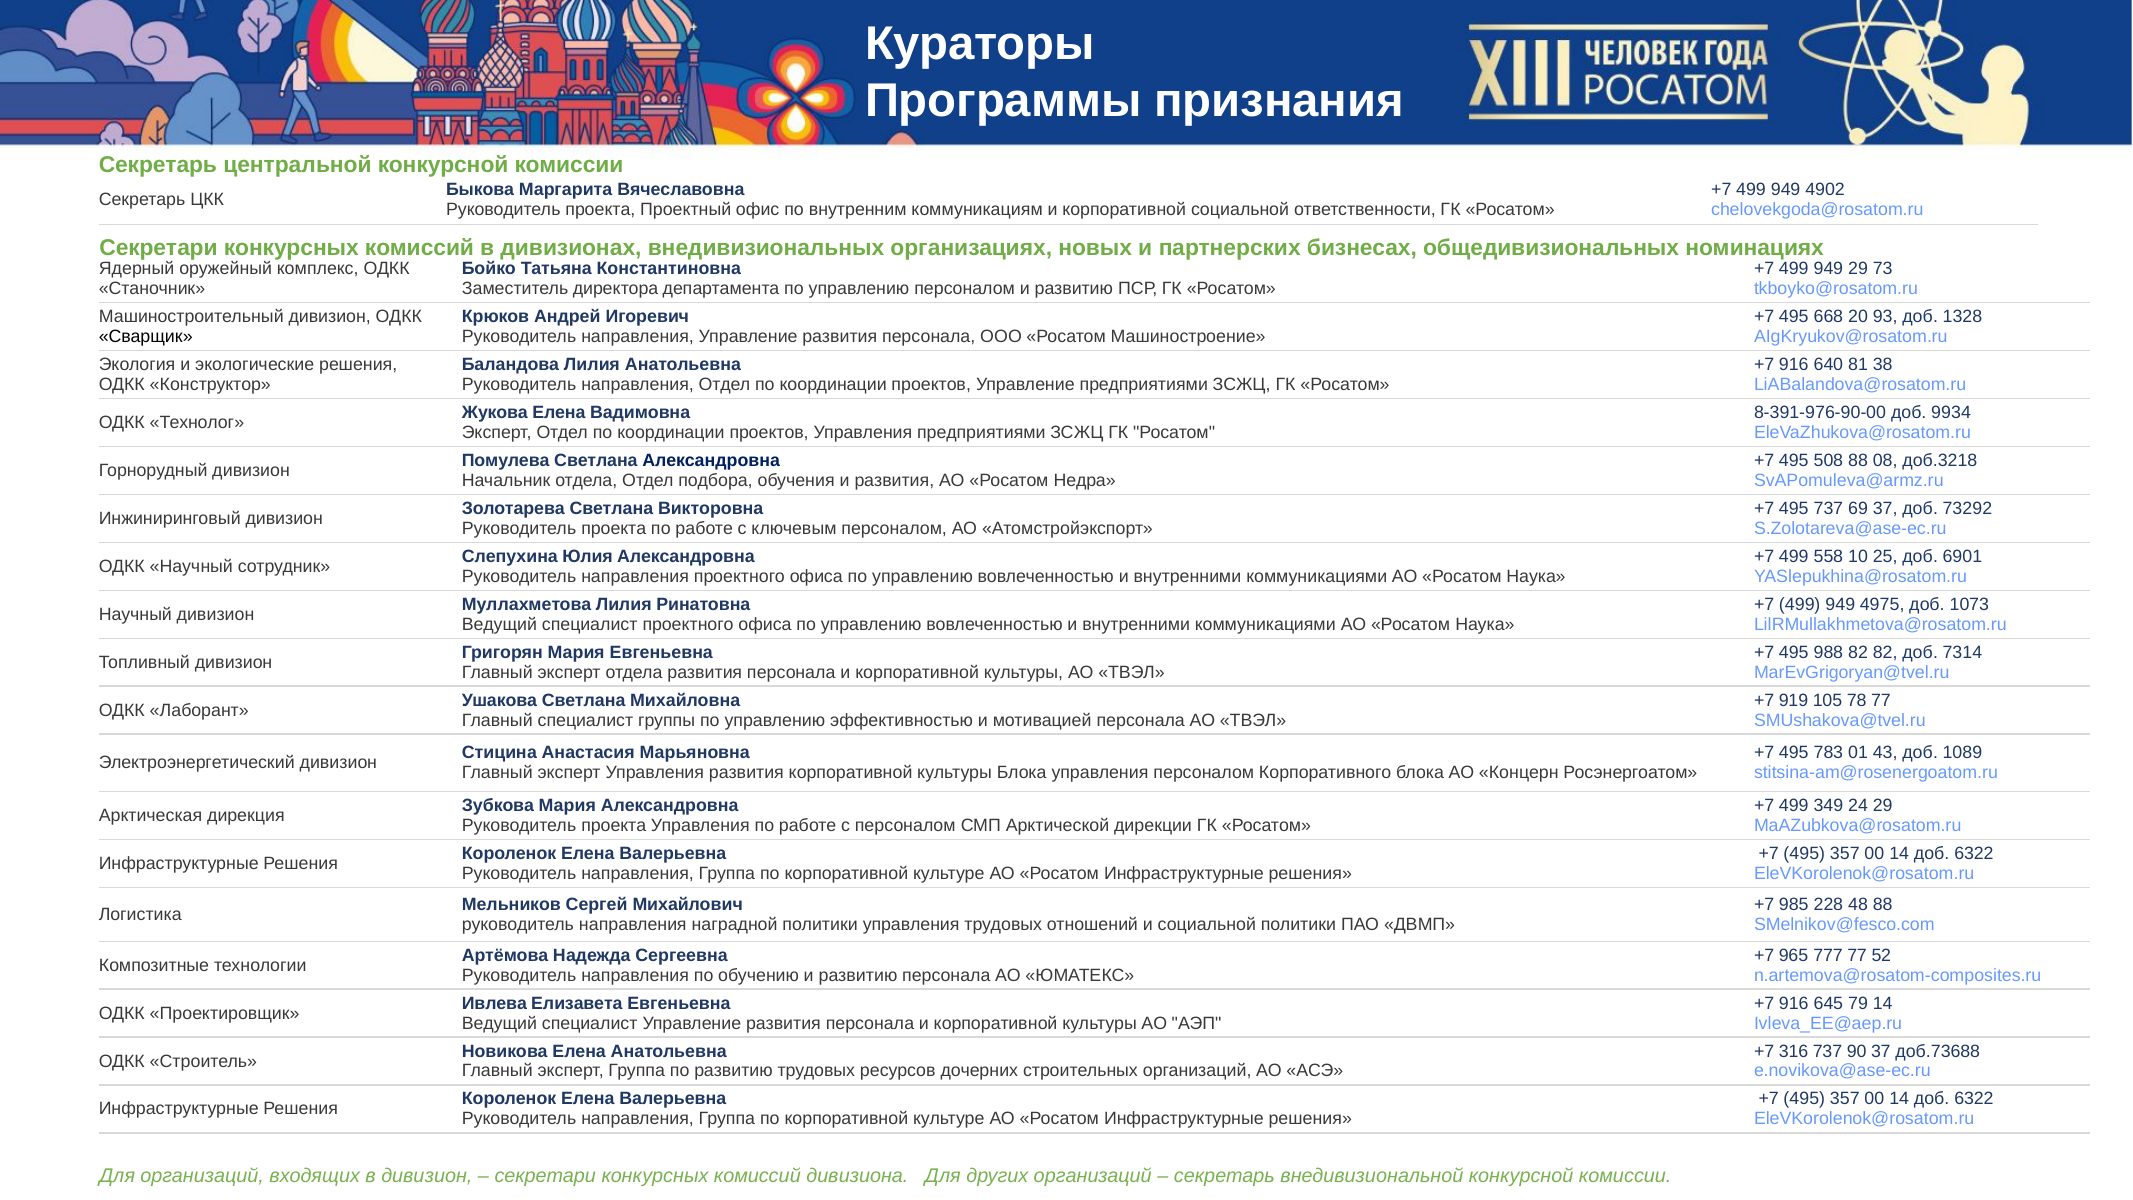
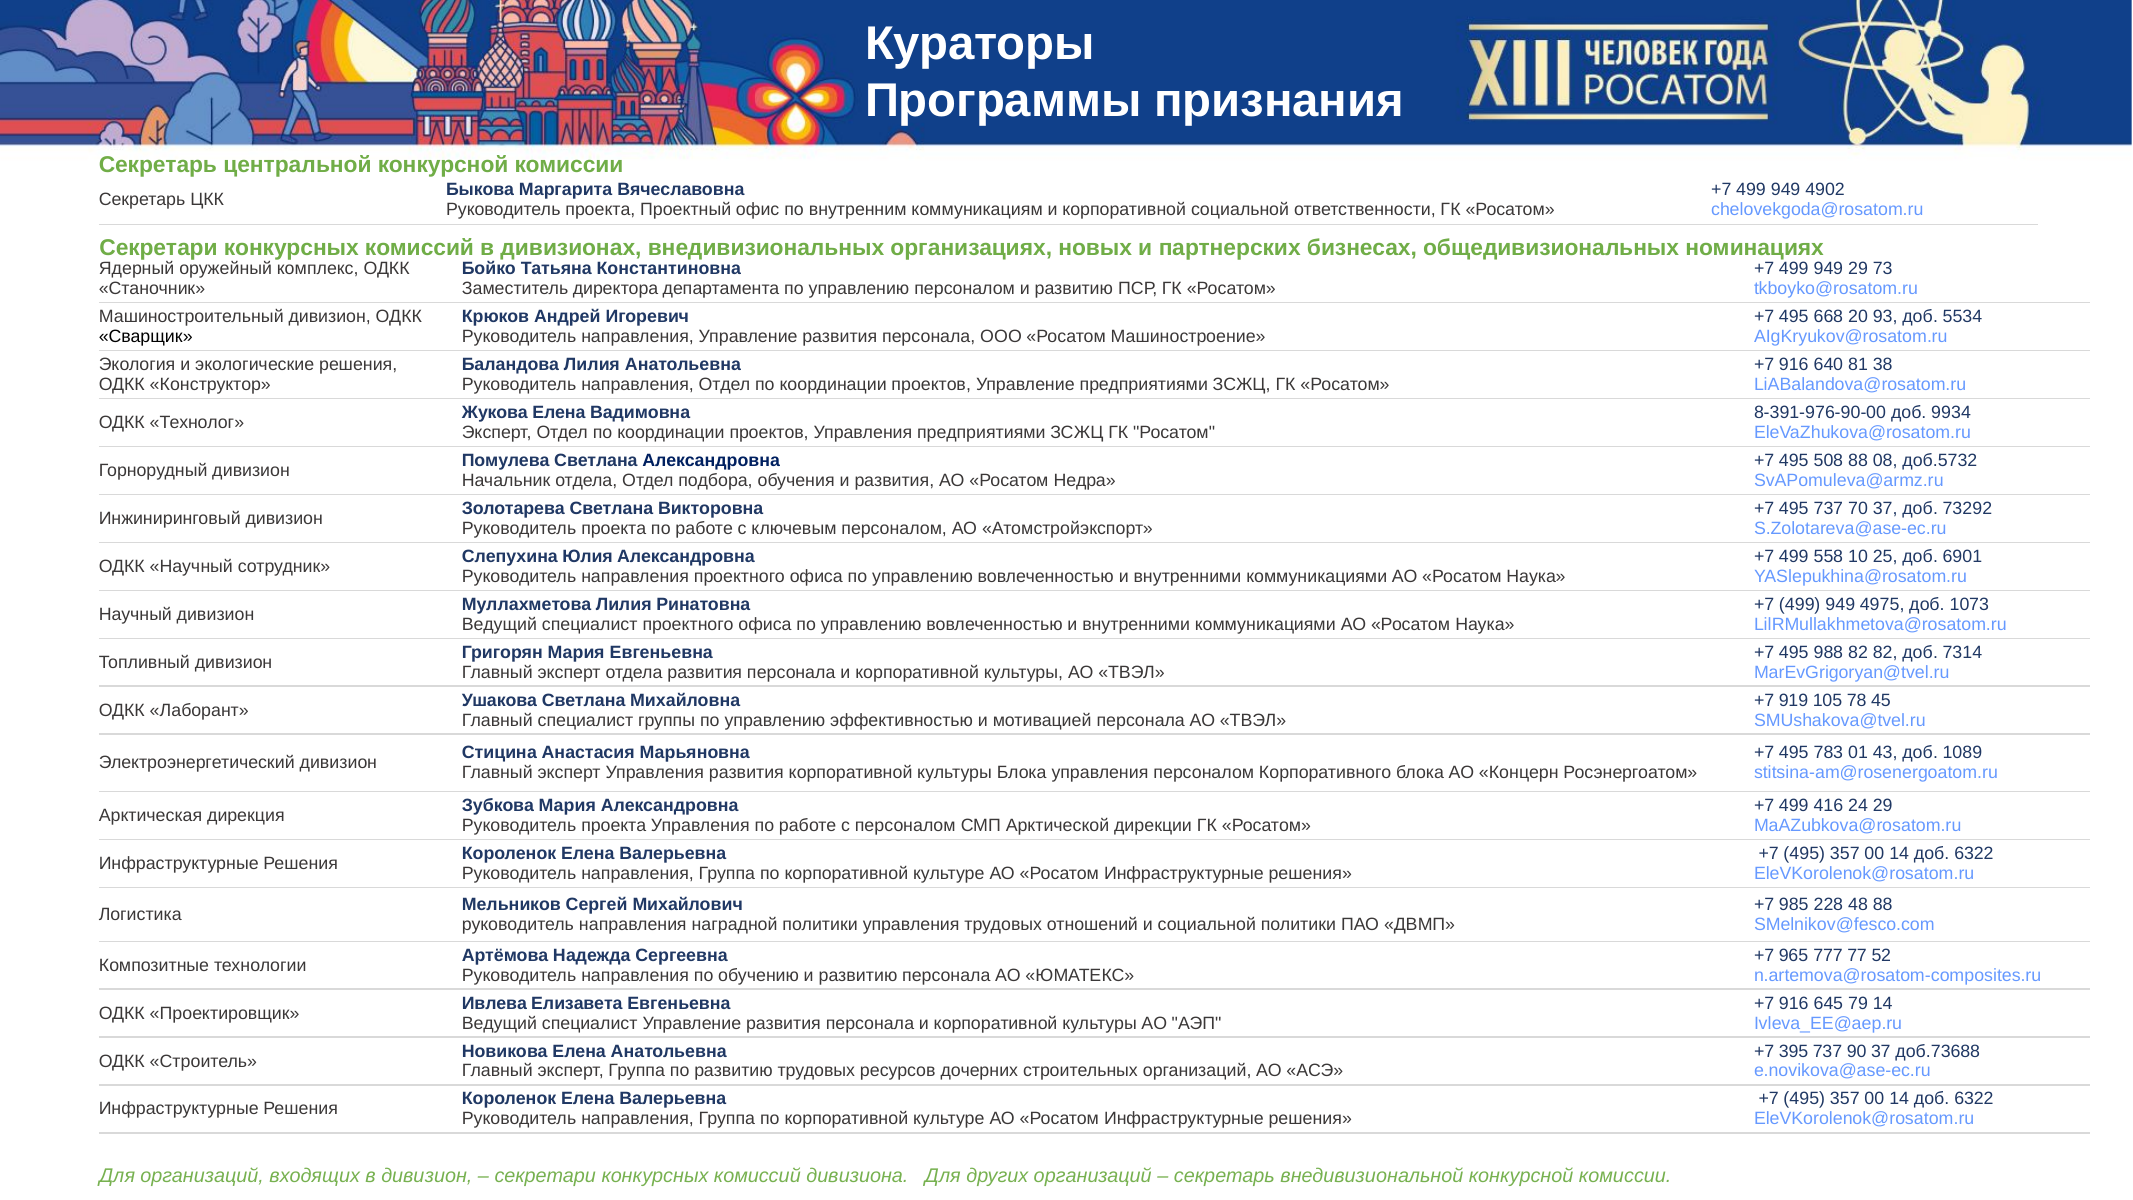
1328: 1328 -> 5534
доб.3218: доб.3218 -> доб.5732
69: 69 -> 70
78 77: 77 -> 45
349: 349 -> 416
316: 316 -> 395
